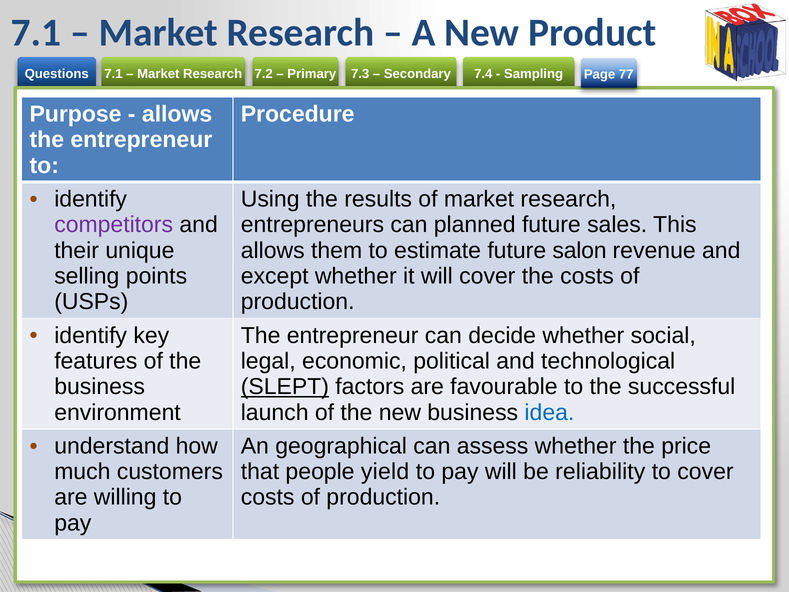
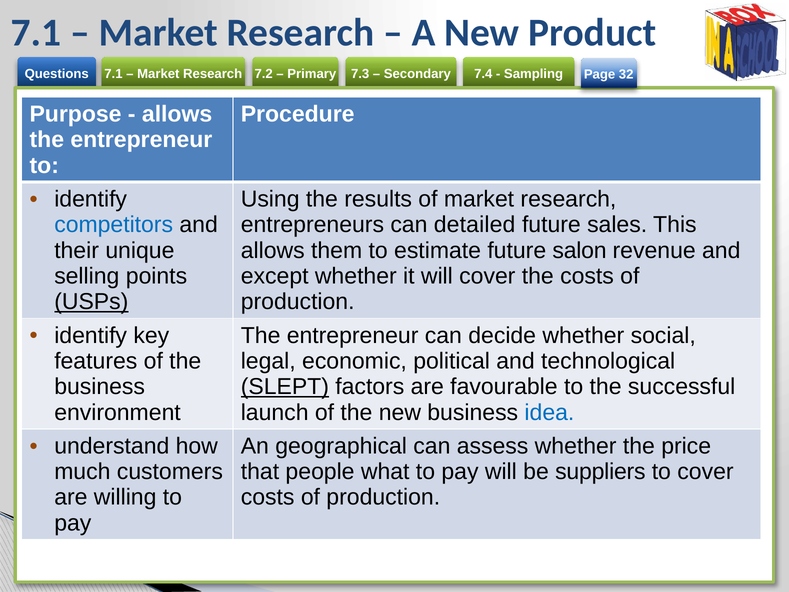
77: 77 -> 32
competitors colour: purple -> blue
planned: planned -> detailed
USPs underline: none -> present
yield: yield -> what
reliability: reliability -> suppliers
